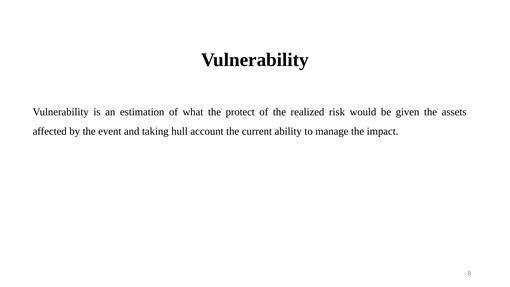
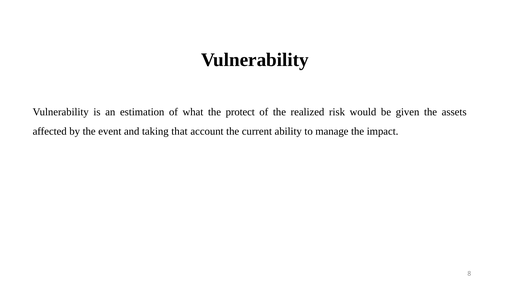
hull: hull -> that
